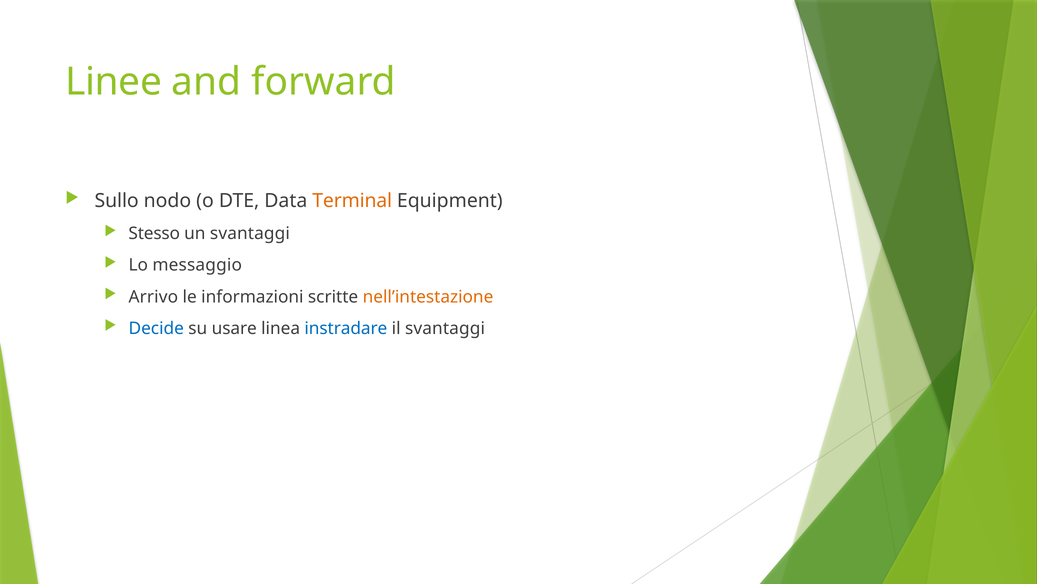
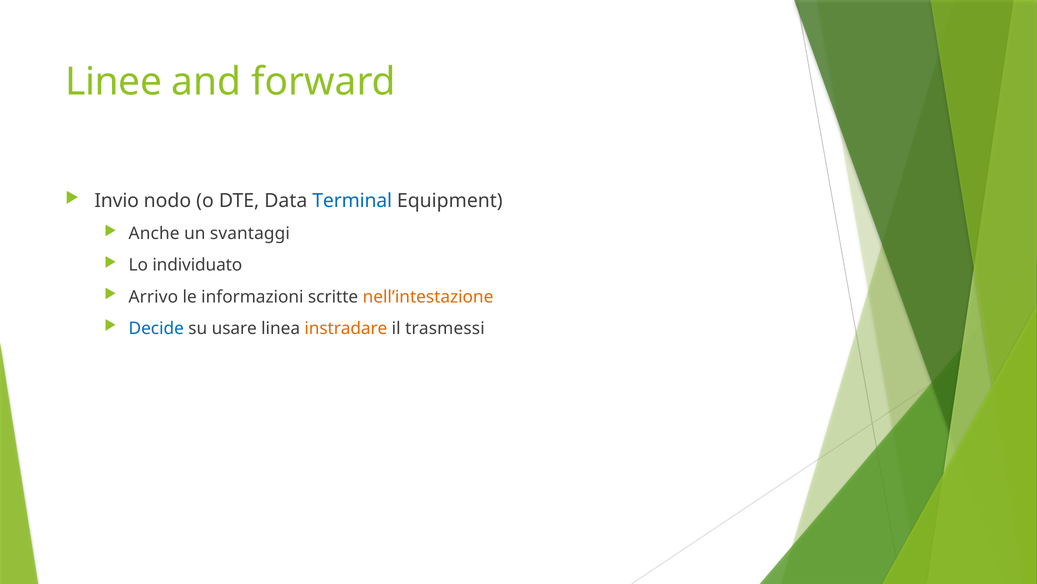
Sullo: Sullo -> Invio
Terminal colour: orange -> blue
Stesso: Stesso -> Anche
messaggio: messaggio -> individuato
instradare colour: blue -> orange
il svantaggi: svantaggi -> trasmessi
